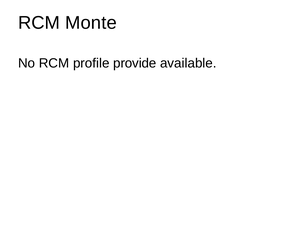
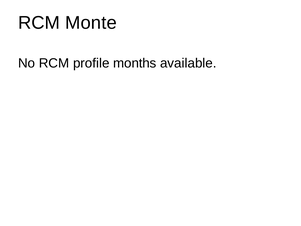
provide: provide -> months
